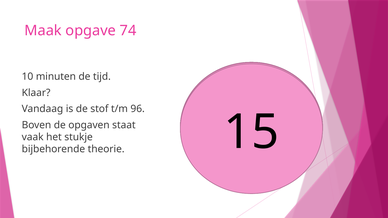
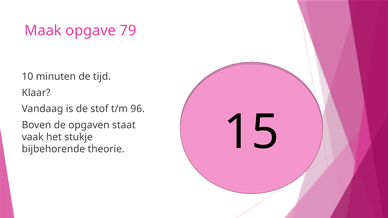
74: 74 -> 79
